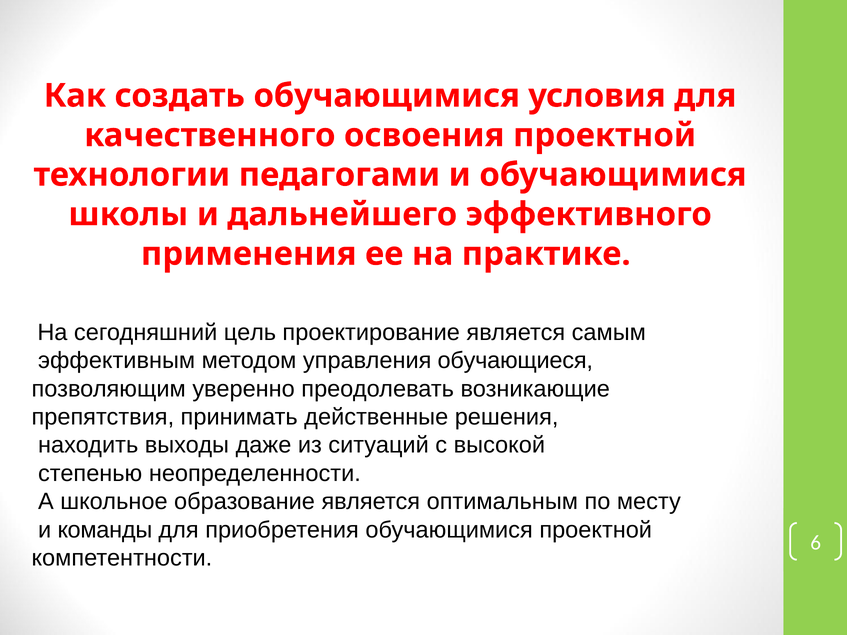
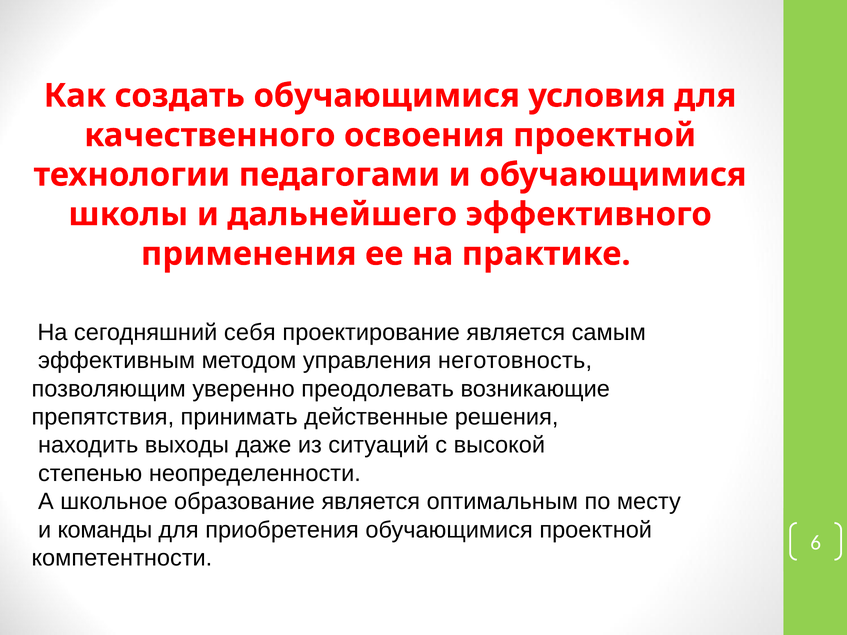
цель: цель -> себя
обучающиеся: обучающиеся -> неготовность
